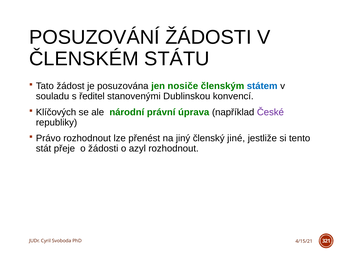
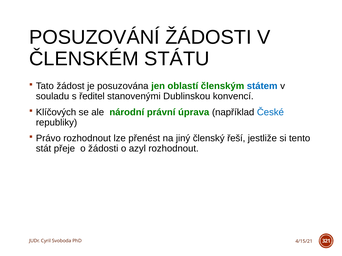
nosiče: nosiče -> oblastí
České colour: purple -> blue
jiné: jiné -> řeší
